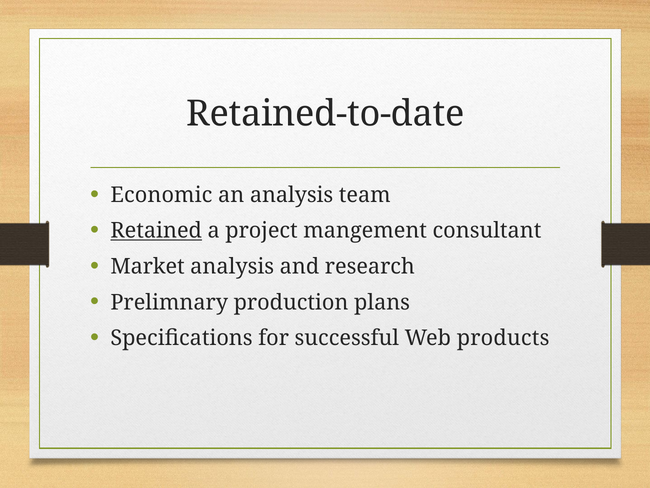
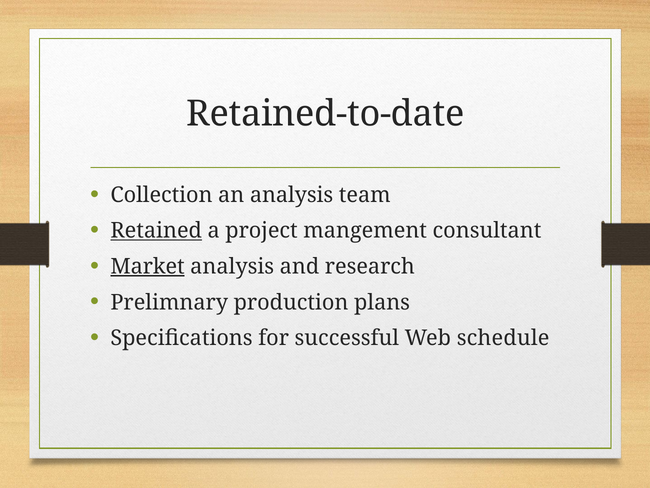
Economic: Economic -> Collection
Market underline: none -> present
products: products -> schedule
